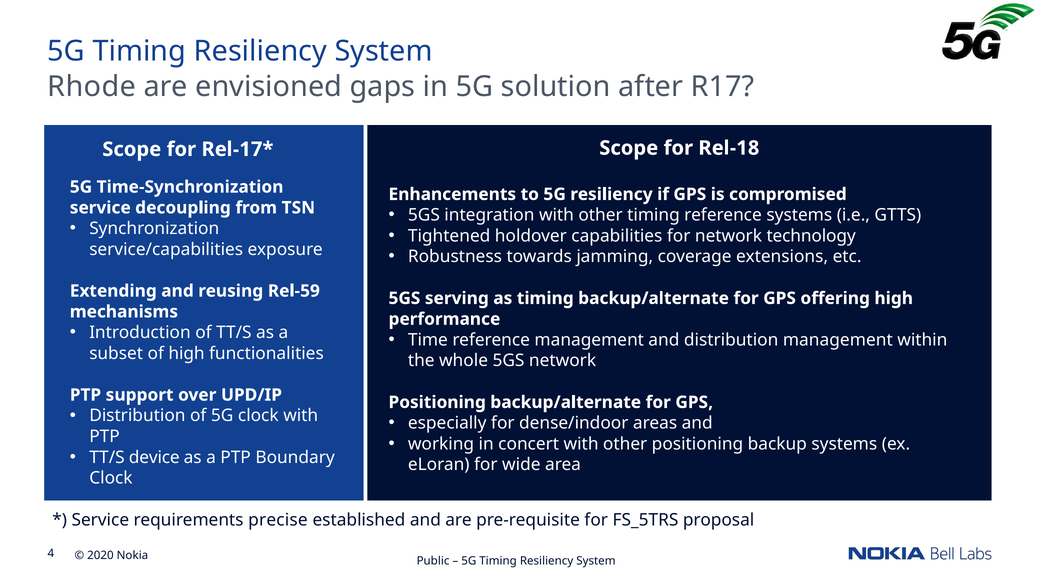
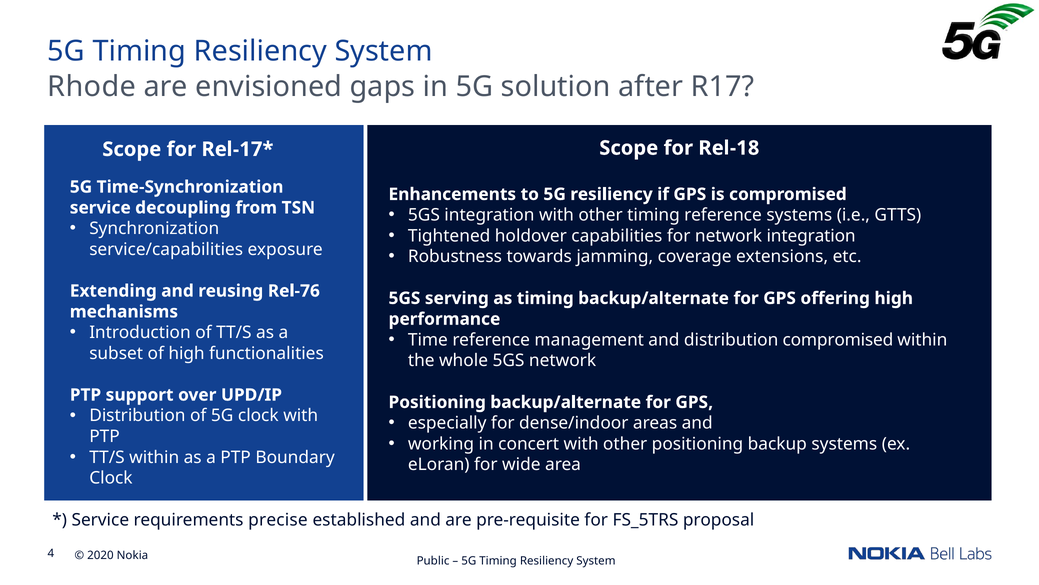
network technology: technology -> integration
Rel-59: Rel-59 -> Rel-76
distribution management: management -> compromised
TT/S device: device -> within
